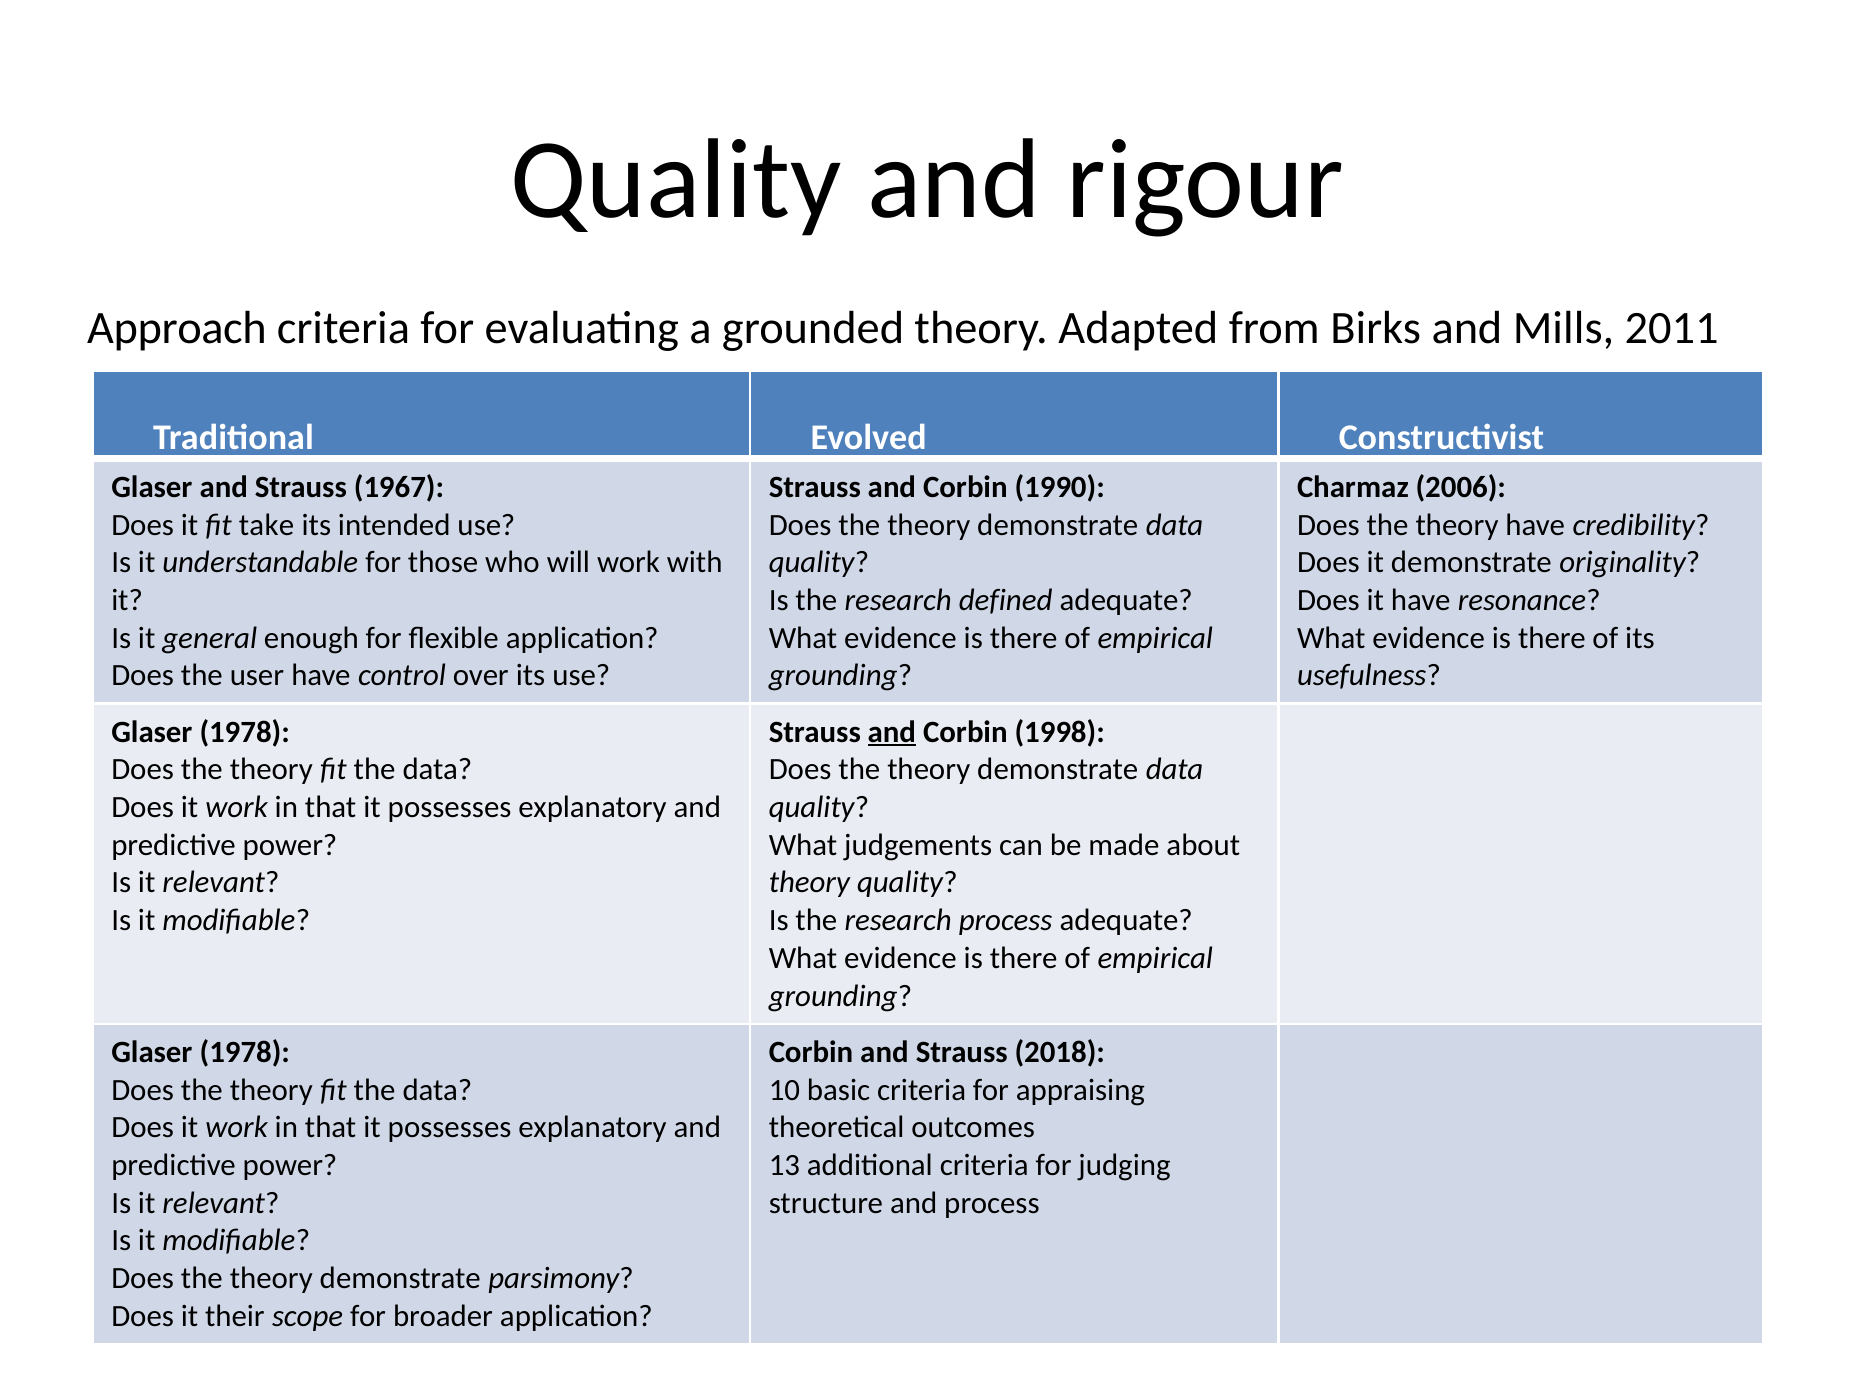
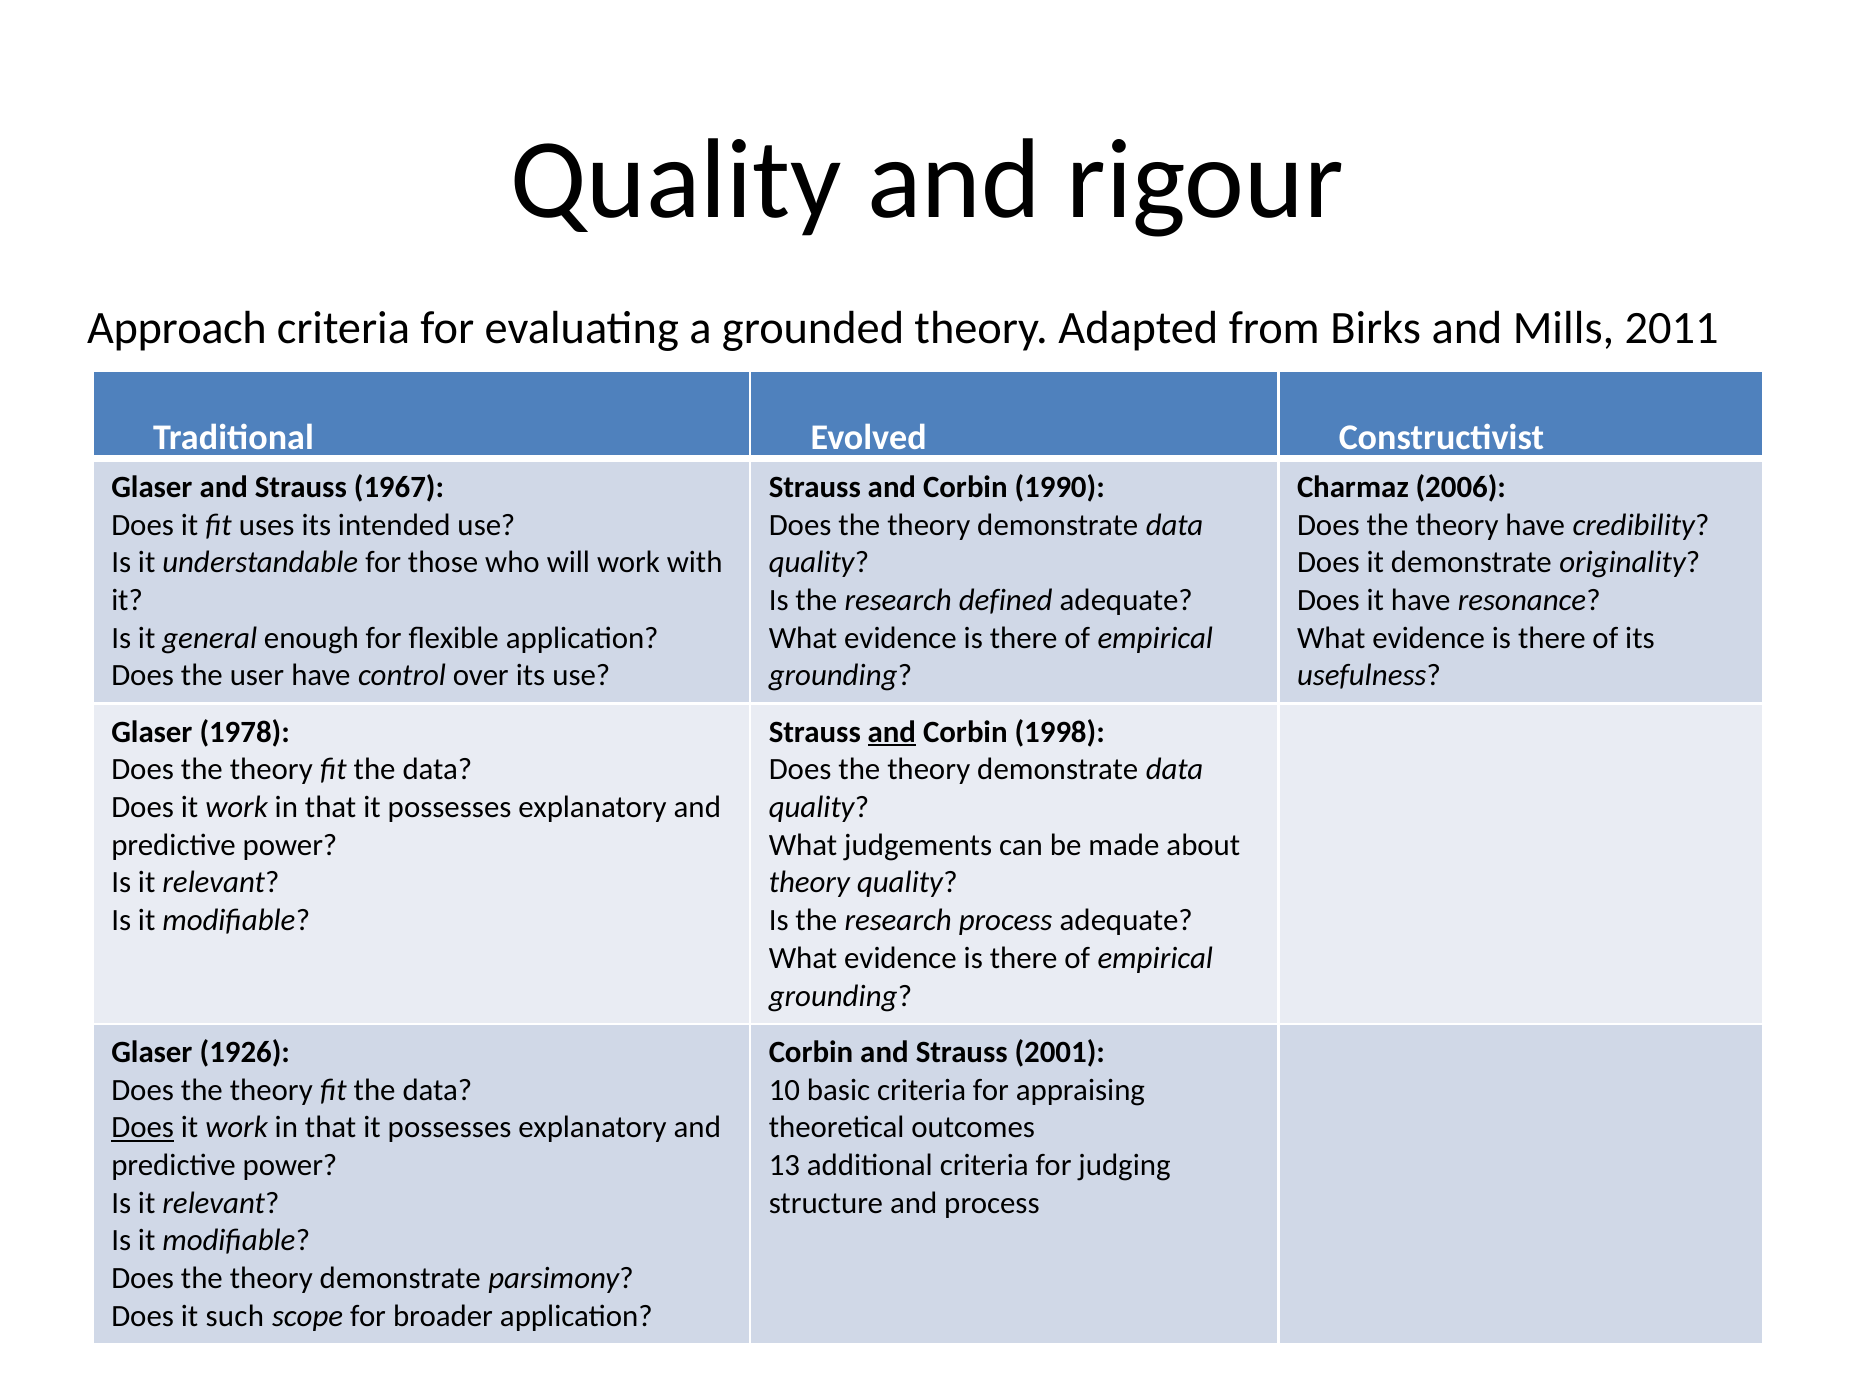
take: take -> uses
1978 at (245, 1052): 1978 -> 1926
2018: 2018 -> 2001
Does at (143, 1128) underline: none -> present
their: their -> such
